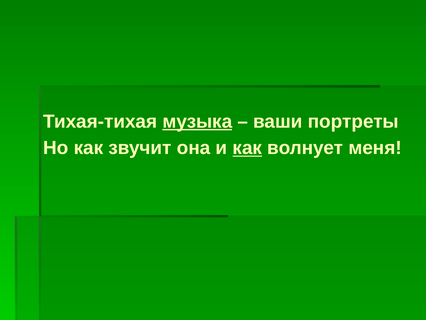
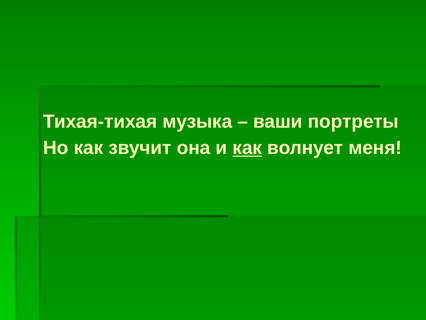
музыка underline: present -> none
